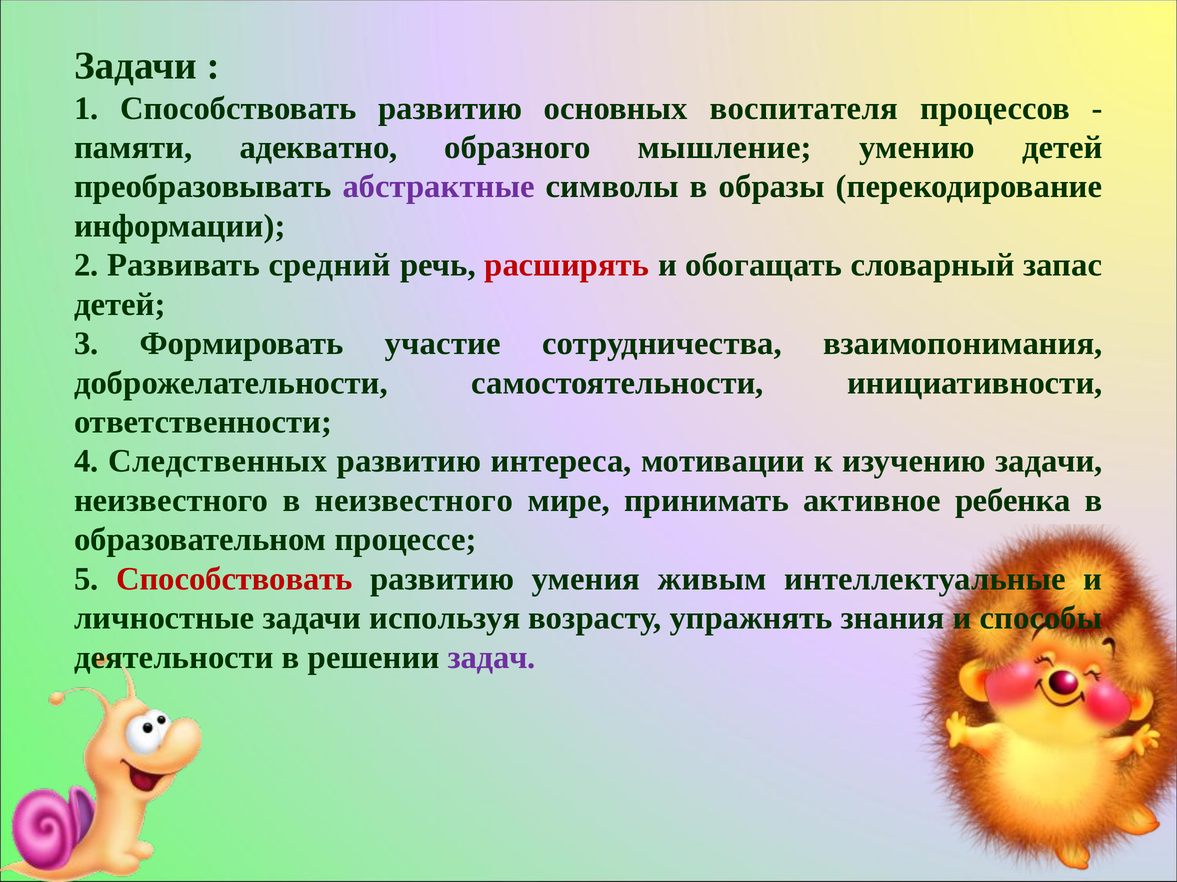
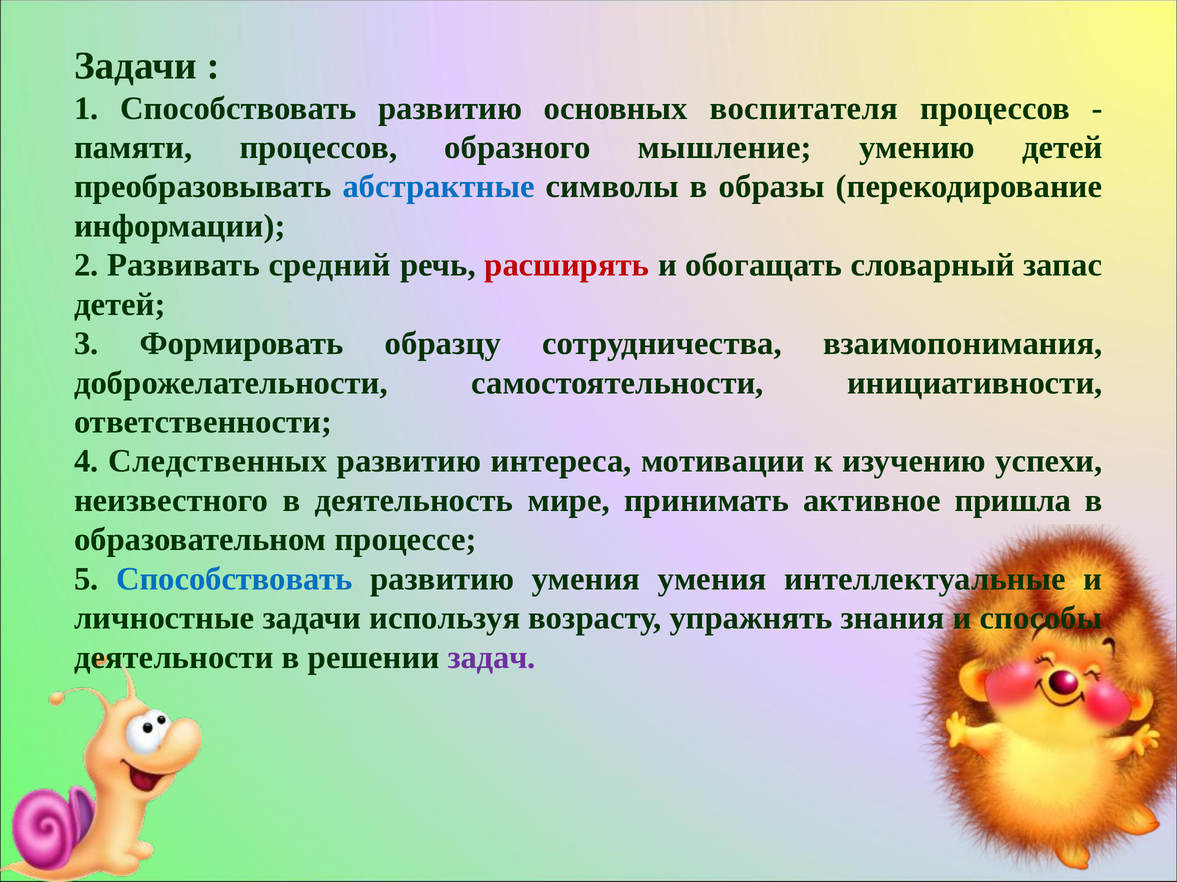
памяти адекватно: адекватно -> процессов
абстрактные colour: purple -> blue
участие: участие -> образцу
изучению задачи: задачи -> успехи
в неизвестного: неизвестного -> деятельность
ребенка: ребенка -> пришла
Способствовать at (234, 579) colour: red -> blue
умения живым: живым -> умения
